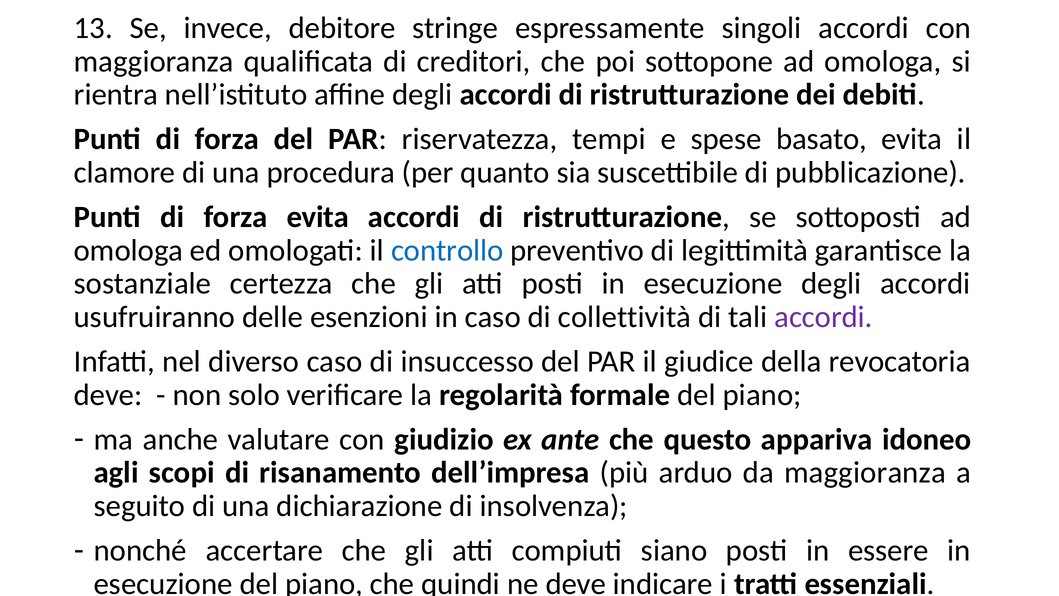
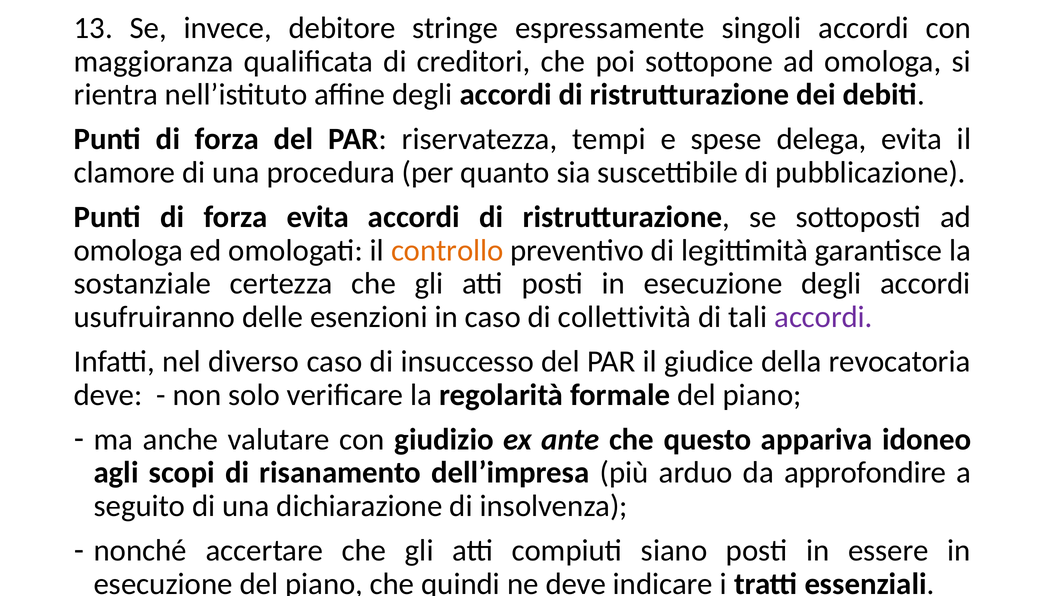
basato: basato -> delega
controllo colour: blue -> orange
da maggioranza: maggioranza -> approfondire
